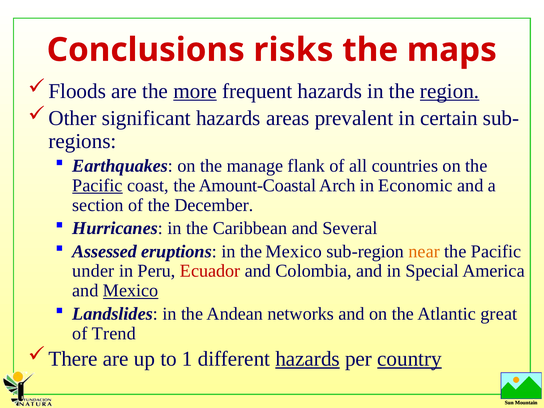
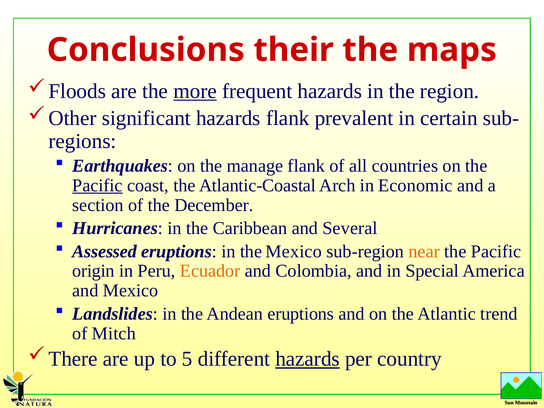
risks: risks -> their
region underline: present -> none
hazards areas: areas -> flank
Amount-Coastal: Amount-Coastal -> Atlantic-Coastal
under: under -> origin
Ecuador colour: red -> orange
Mexico at (131, 291) underline: present -> none
Andean networks: networks -> eruptions
great: great -> trend
Trend: Trend -> Mitch
1: 1 -> 5
country underline: present -> none
